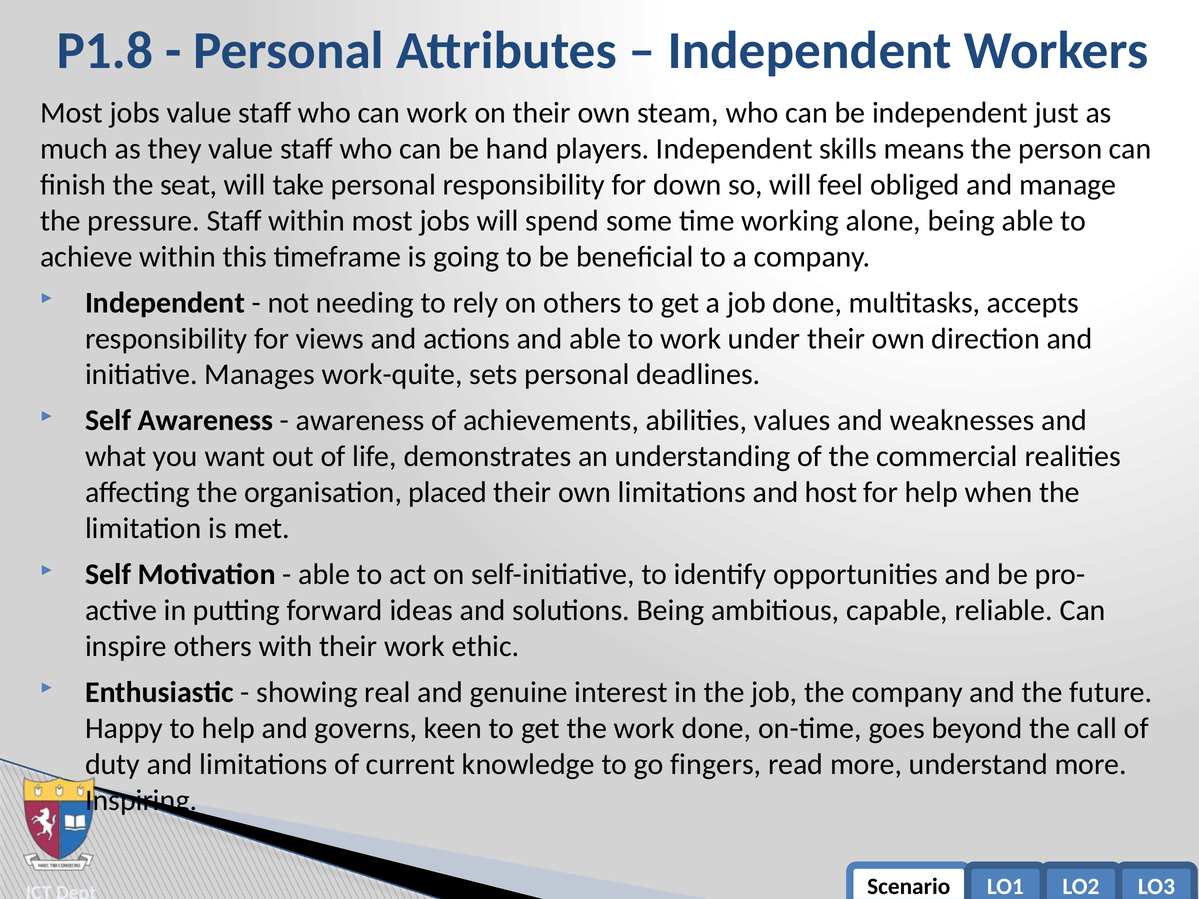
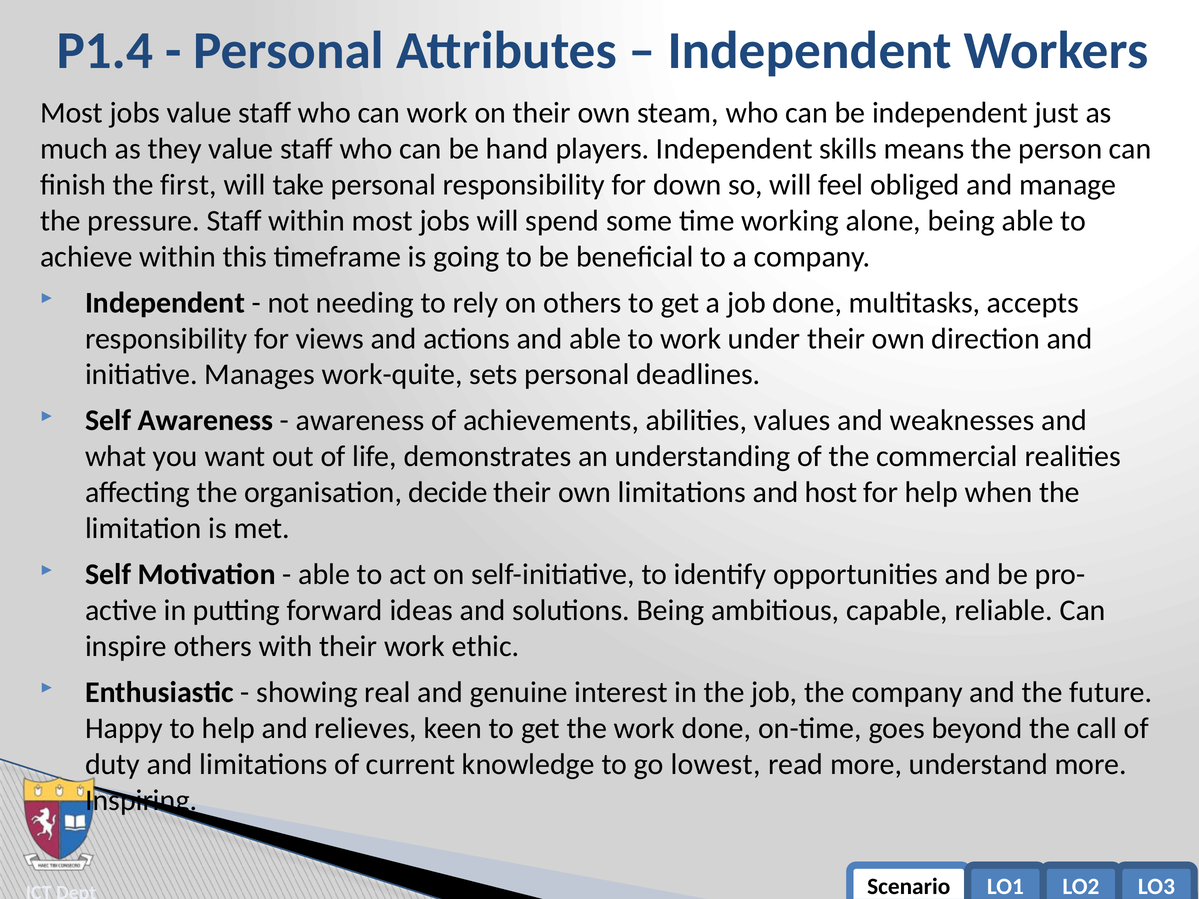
P1.8: P1.8 -> P1.4
seat: seat -> first
placed: placed -> decide
governs: governs -> relieves
fingers: fingers -> lowest
